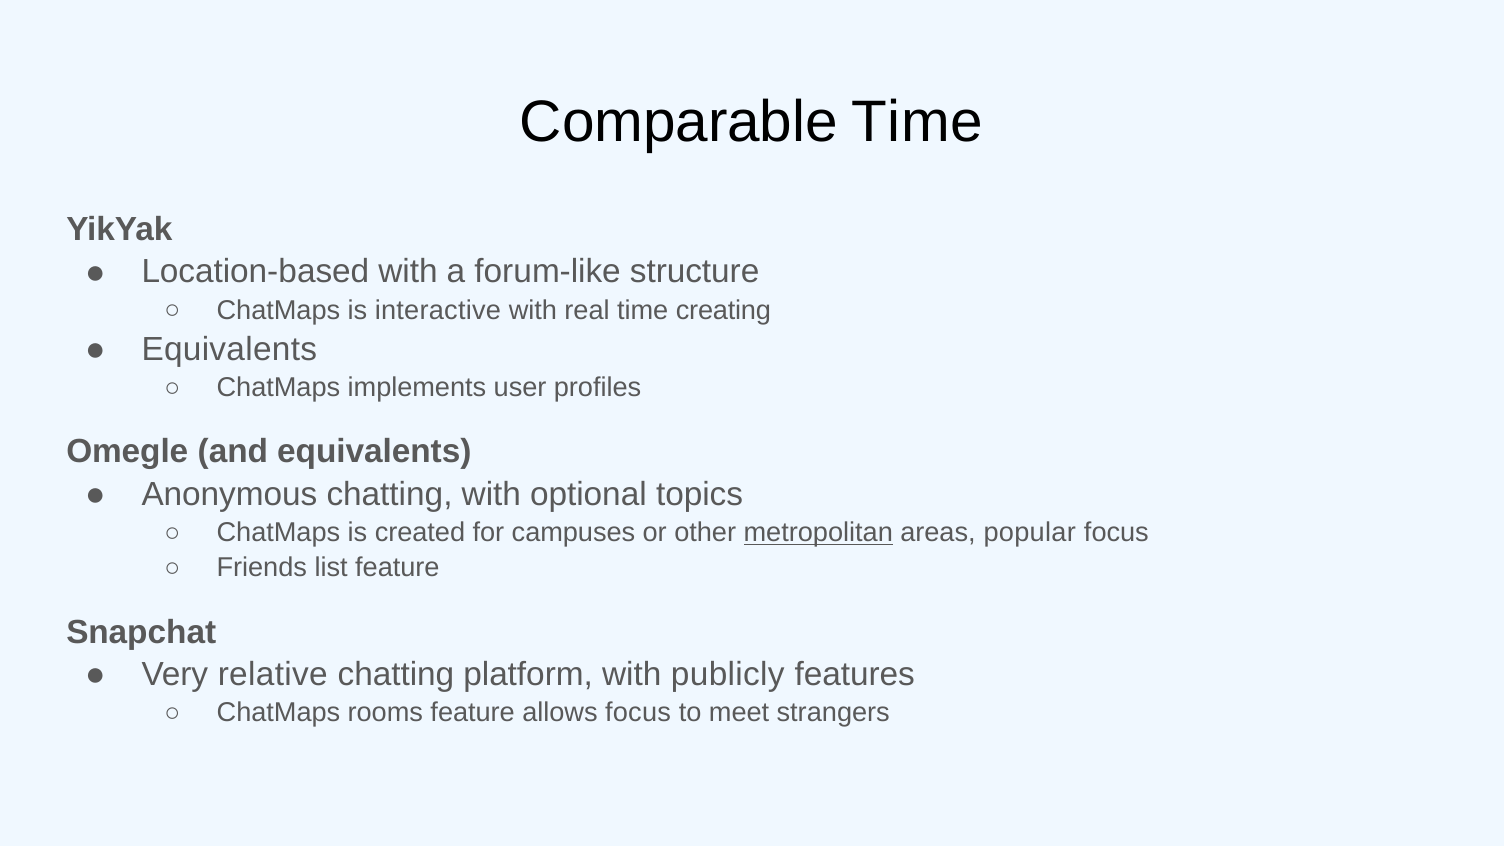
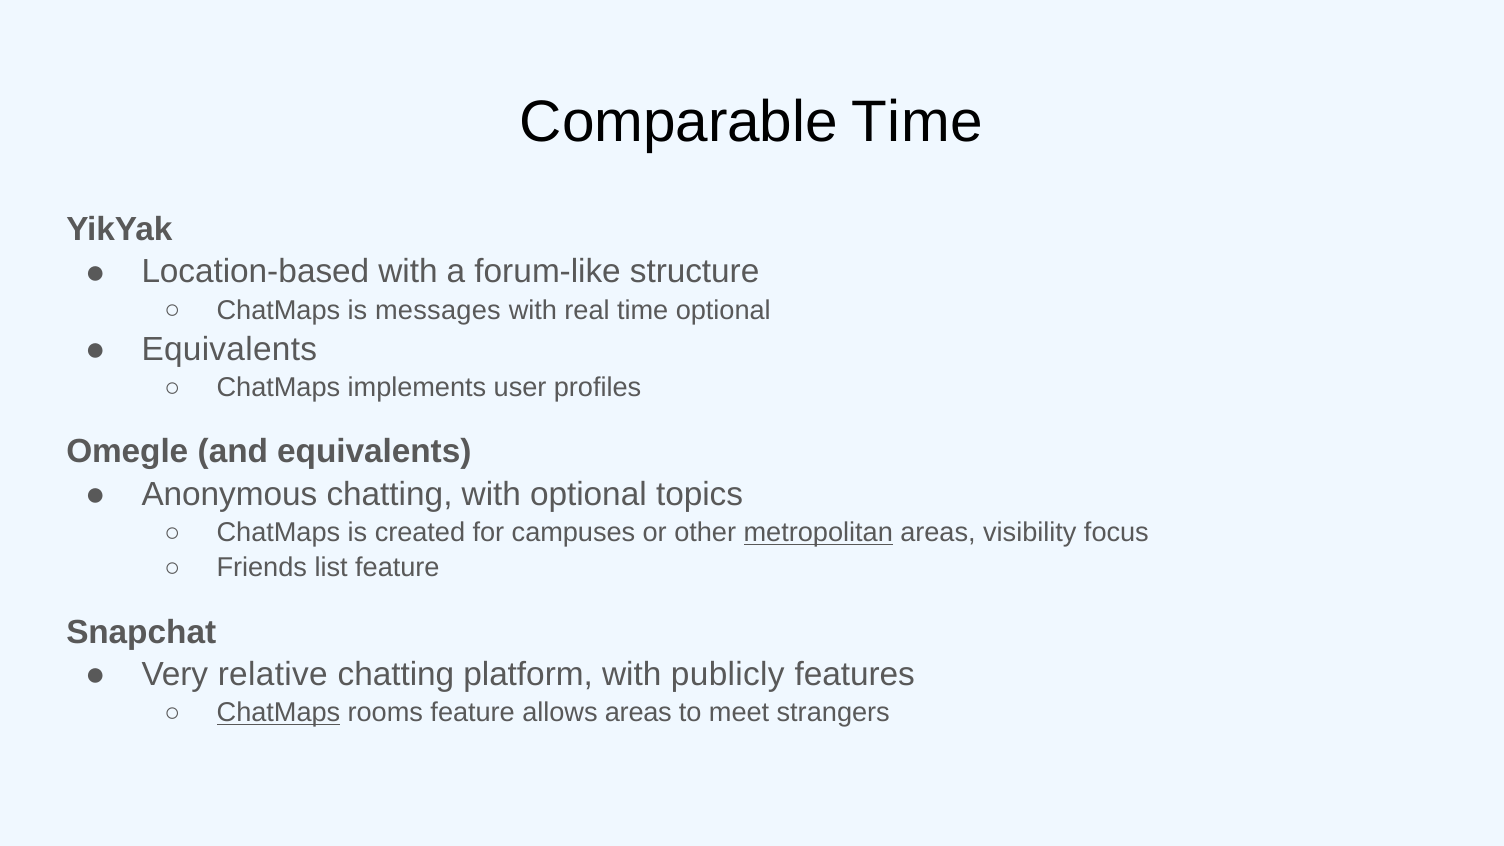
interactive: interactive -> messages
time creating: creating -> optional
popular: popular -> visibility
ChatMaps at (278, 713) underline: none -> present
allows focus: focus -> areas
